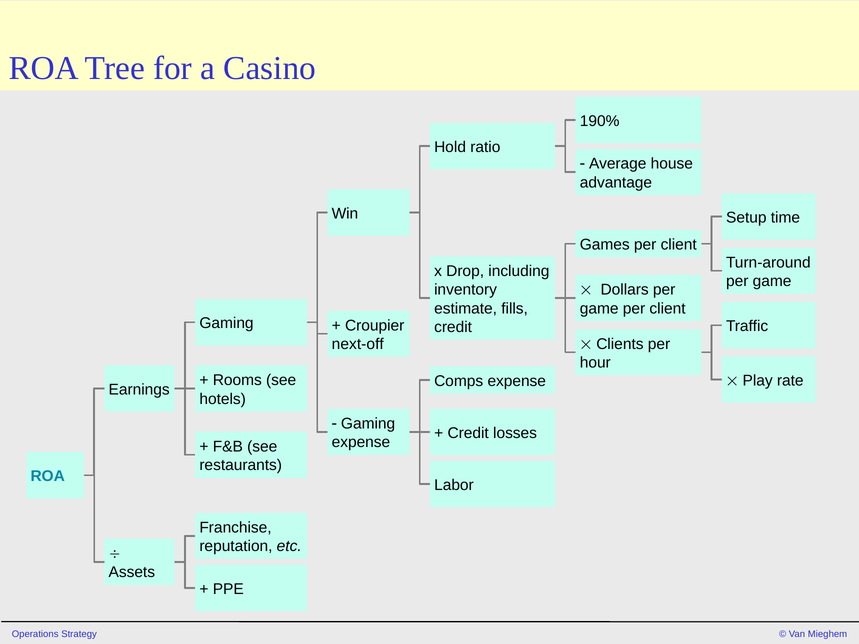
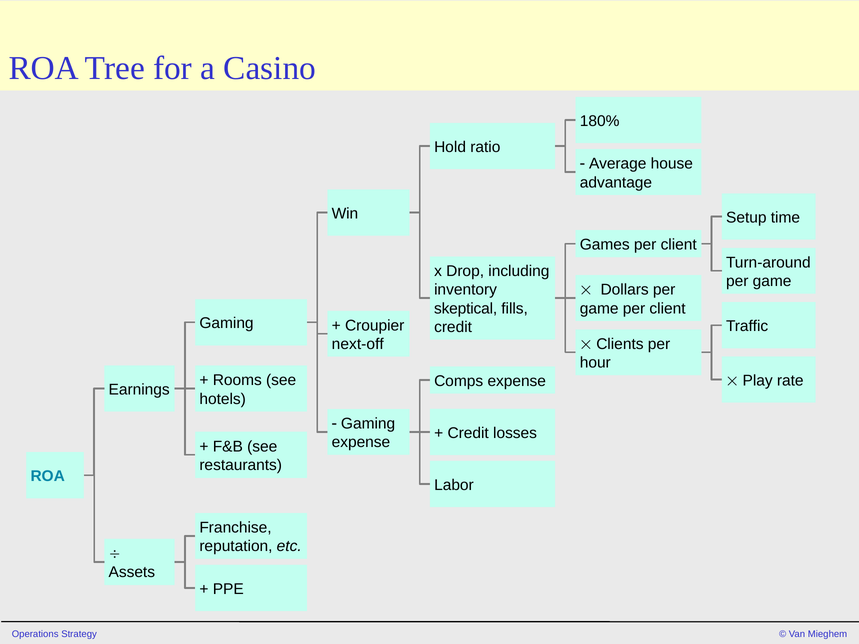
190%: 190% -> 180%
estimate: estimate -> skeptical
